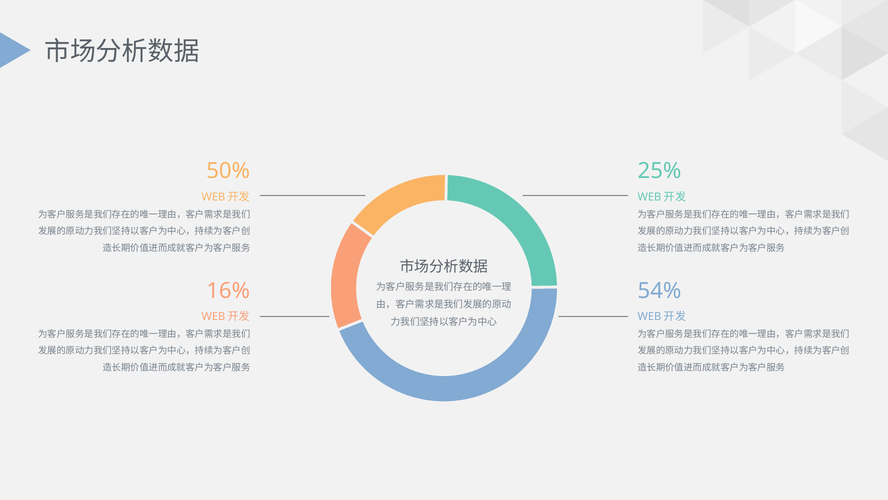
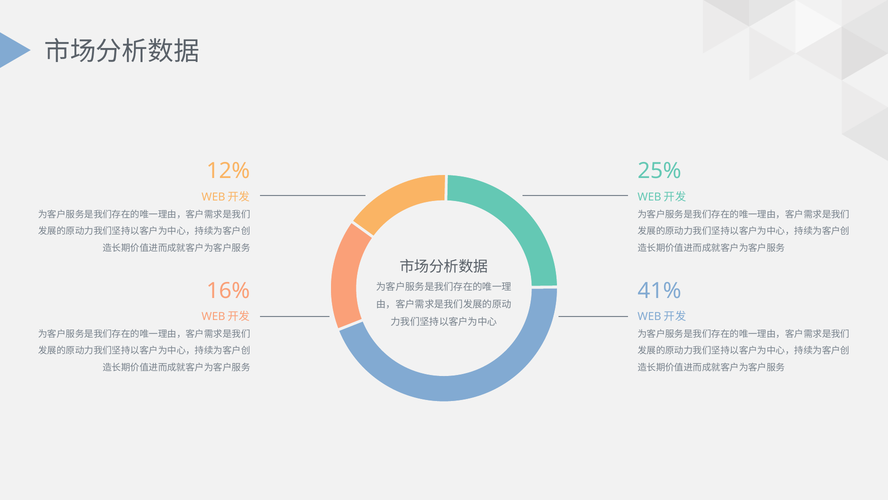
50%: 50% -> 12%
54%: 54% -> 41%
